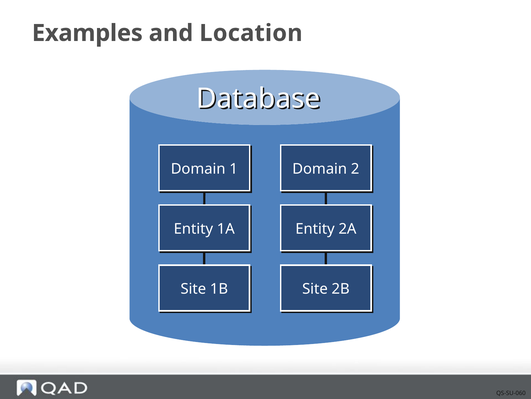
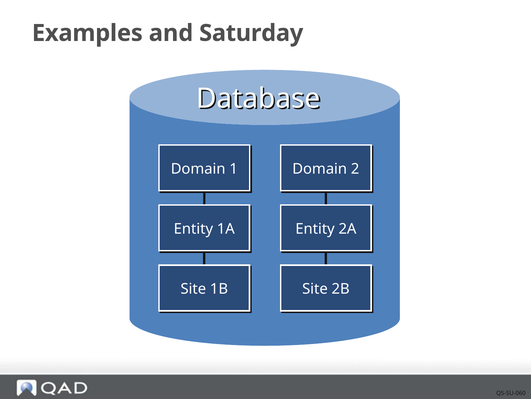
Location: Location -> Saturday
